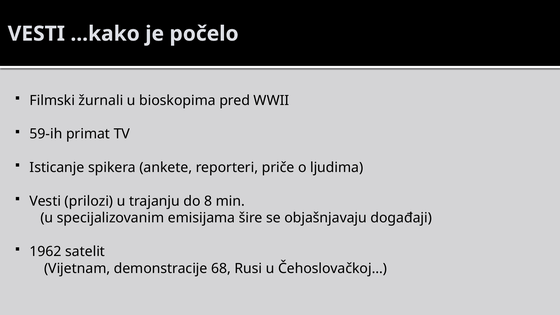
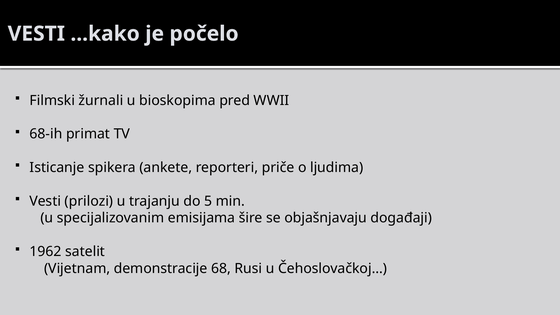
59-ih: 59-ih -> 68-ih
8: 8 -> 5
